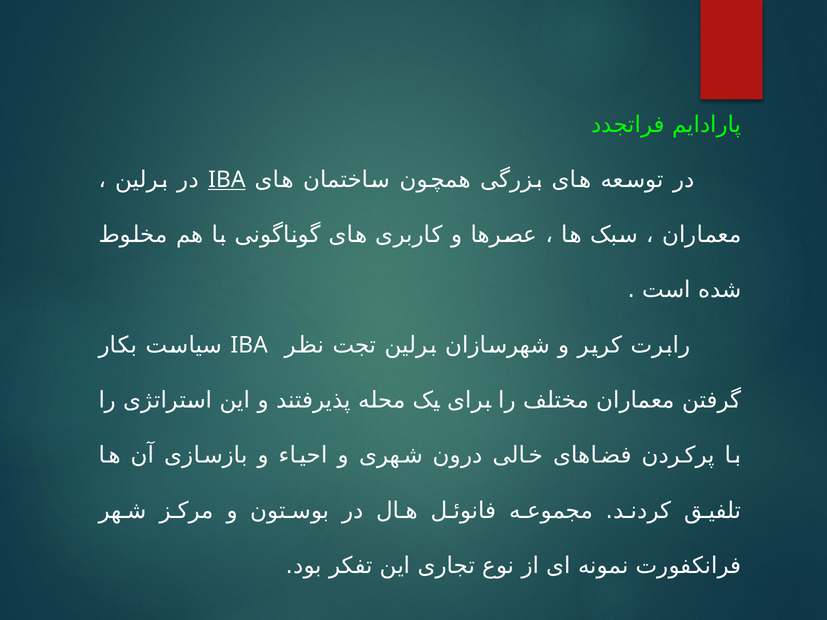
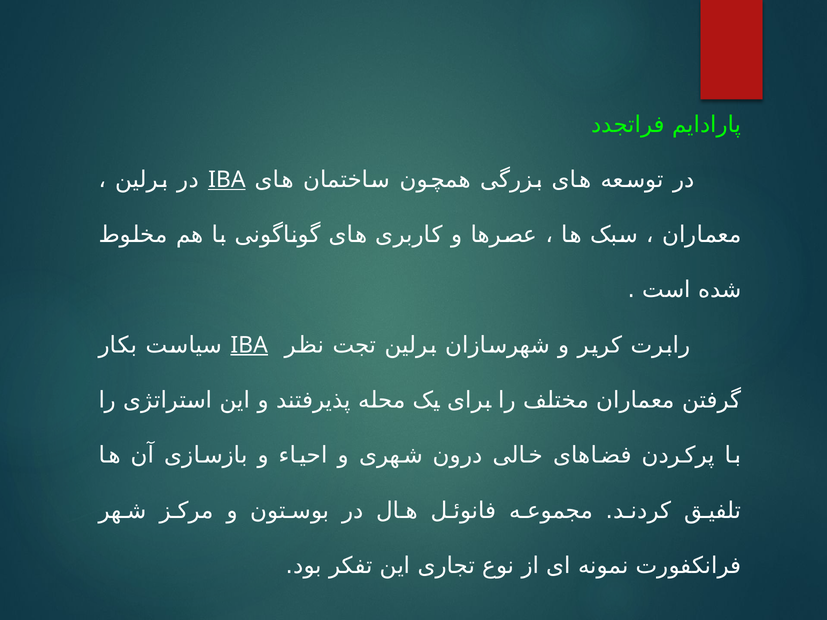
IBA at (249, 345) underline: none -> present
